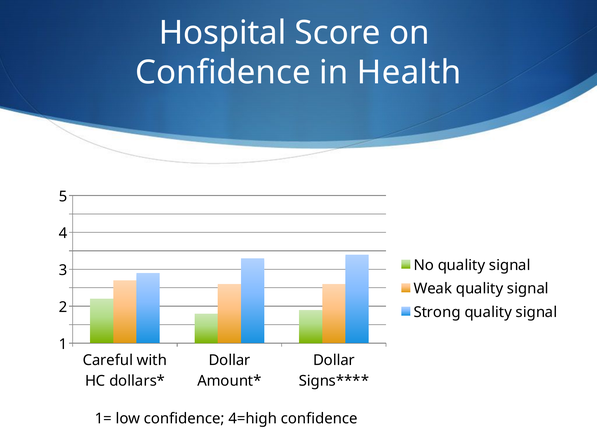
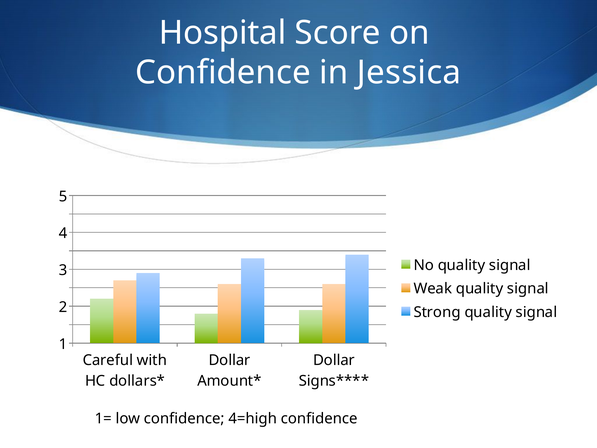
Health: Health -> Jessica
